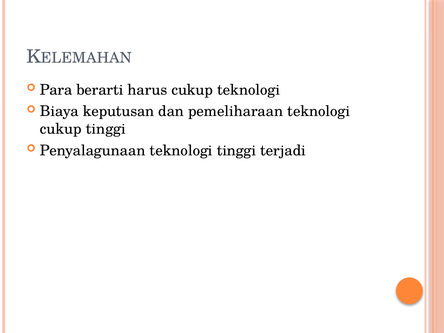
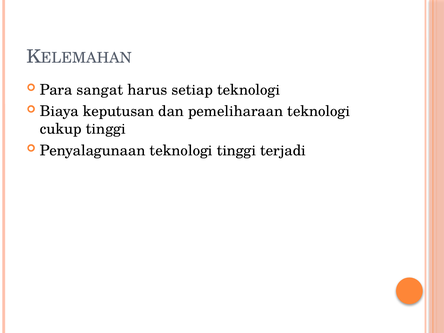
berarti: berarti -> sangat
harus cukup: cukup -> setiap
